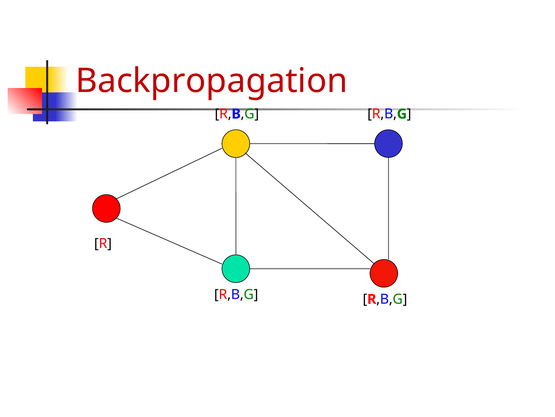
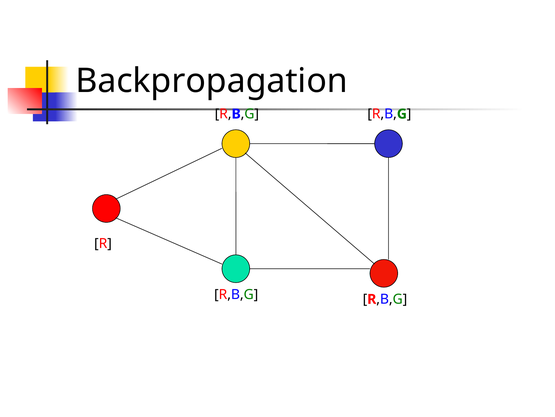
Backpropagation colour: red -> black
